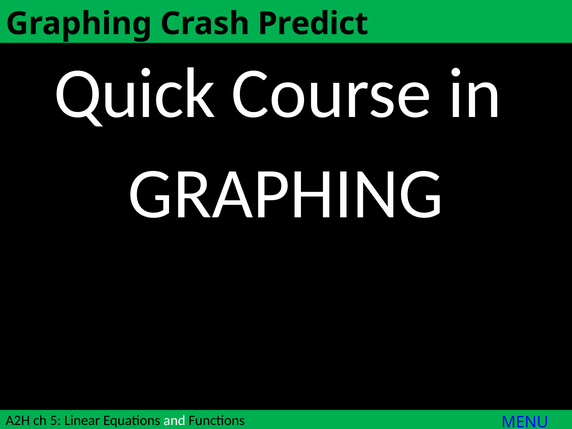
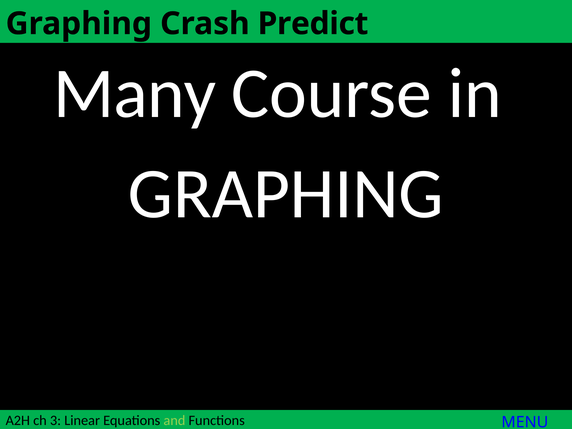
Quick: Quick -> Many
5: 5 -> 3
and colour: white -> light green
